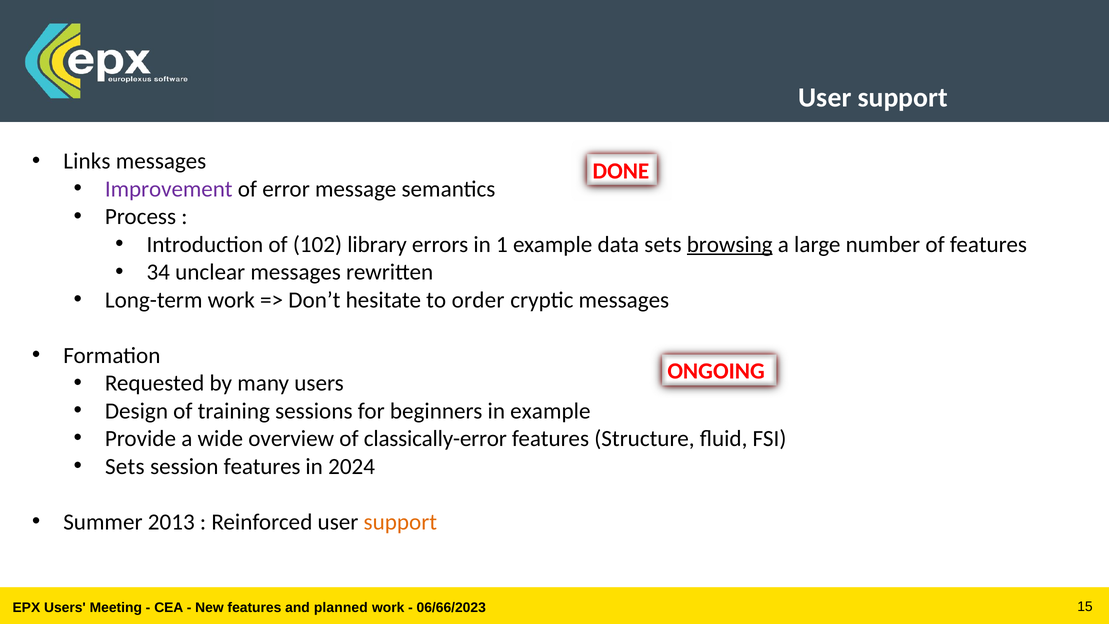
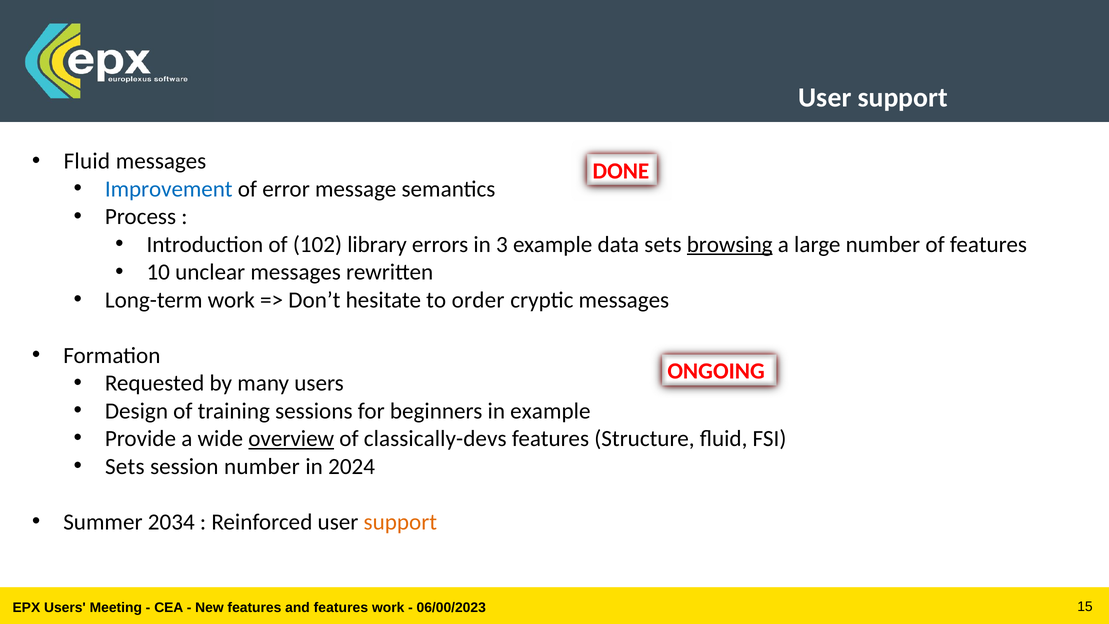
Links at (87, 161): Links -> Fluid
Improvement colour: purple -> blue
1: 1 -> 3
34: 34 -> 10
overview underline: none -> present
classically-error: classically-error -> classically-devs
session features: features -> number
2013: 2013 -> 2034
and planned: planned -> features
06/66/2023: 06/66/2023 -> 06/00/2023
